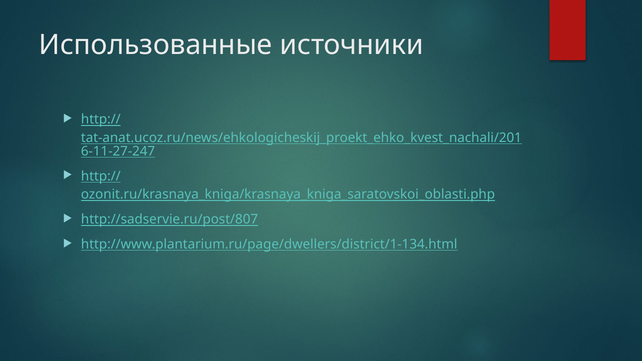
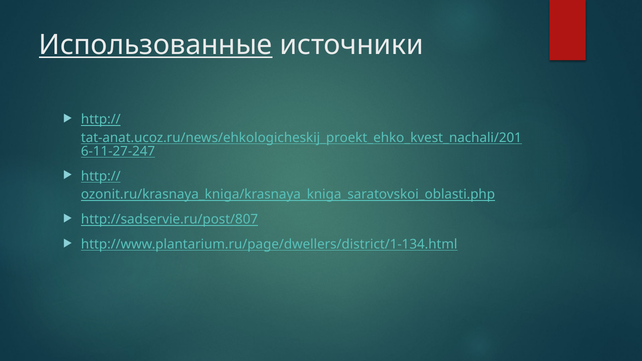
Использованные underline: none -> present
